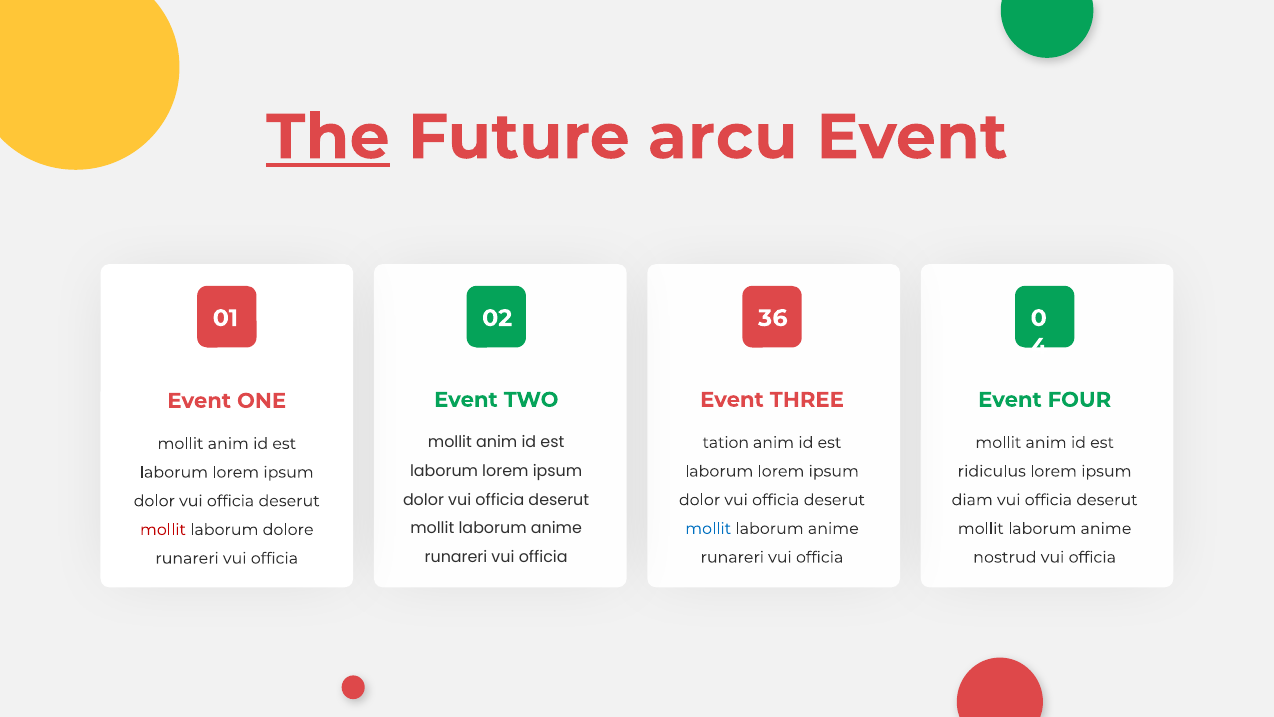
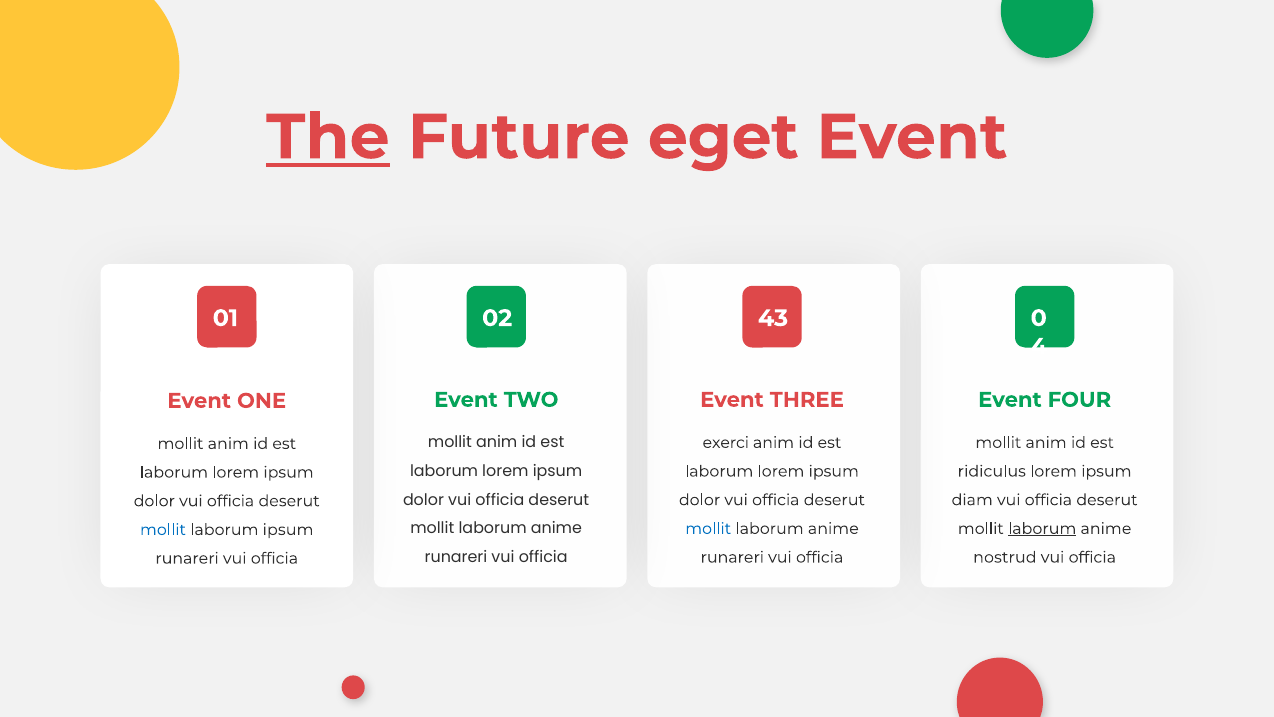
arcu: arcu -> eget
36: 36 -> 43
tation: tation -> exerci
laborum at (1042, 528) underline: none -> present
mollit at (163, 529) colour: red -> blue
laborum dolore: dolore -> ipsum
